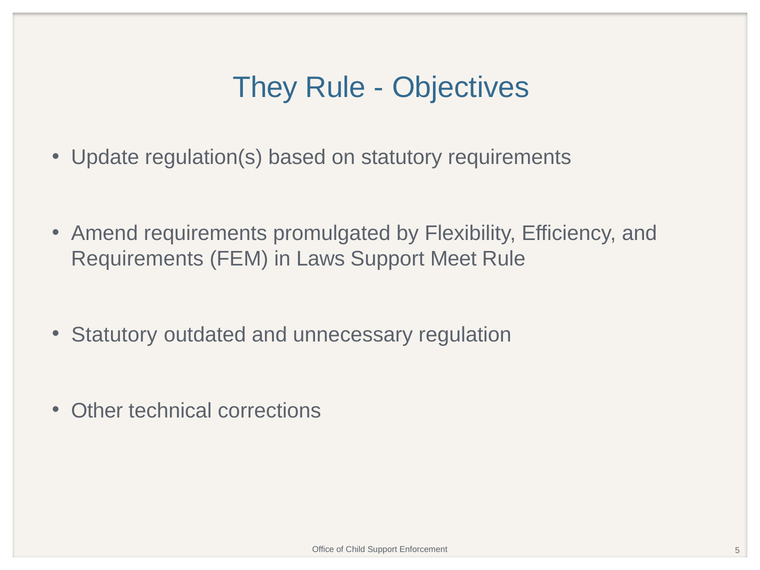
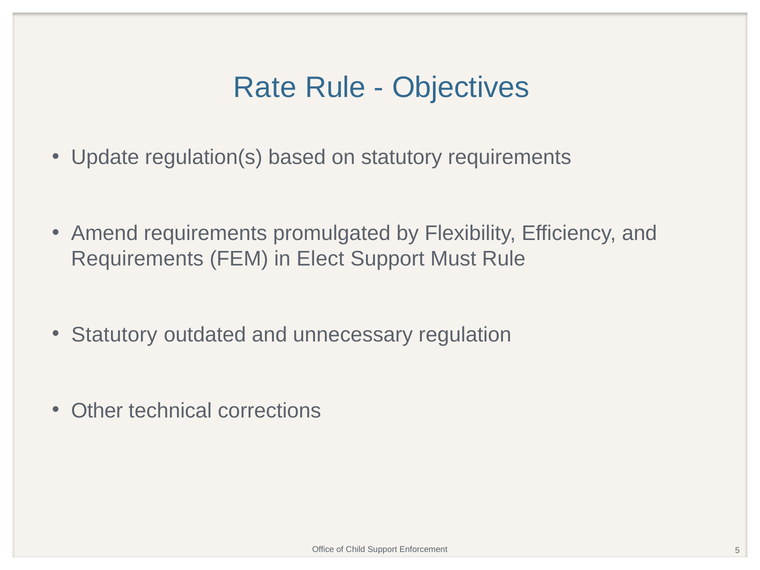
They: They -> Rate
Laws: Laws -> Elect
Meet: Meet -> Must
